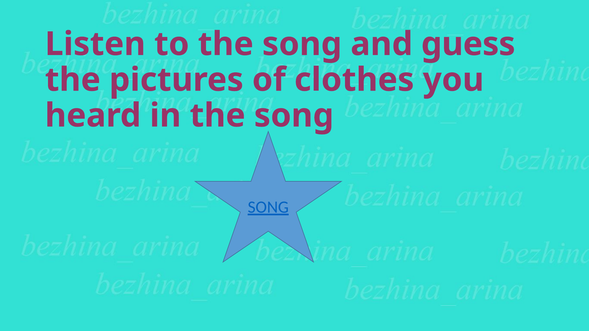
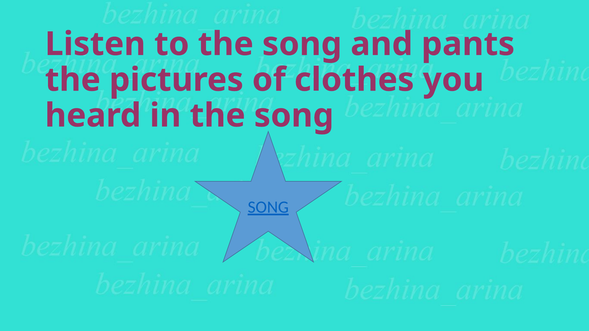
guess: guess -> pants
